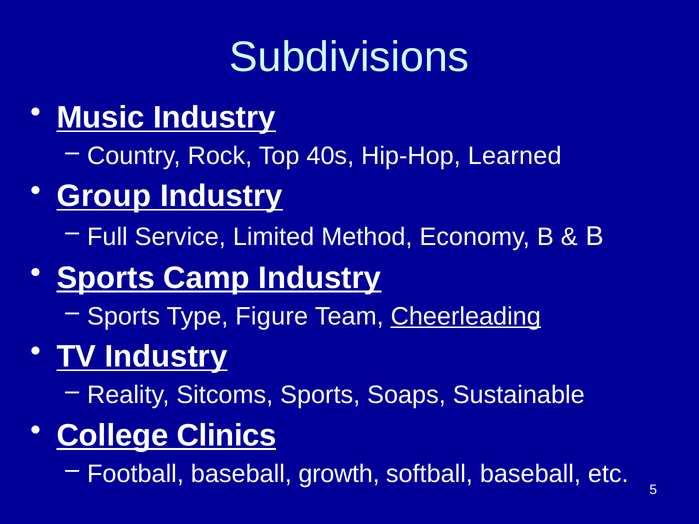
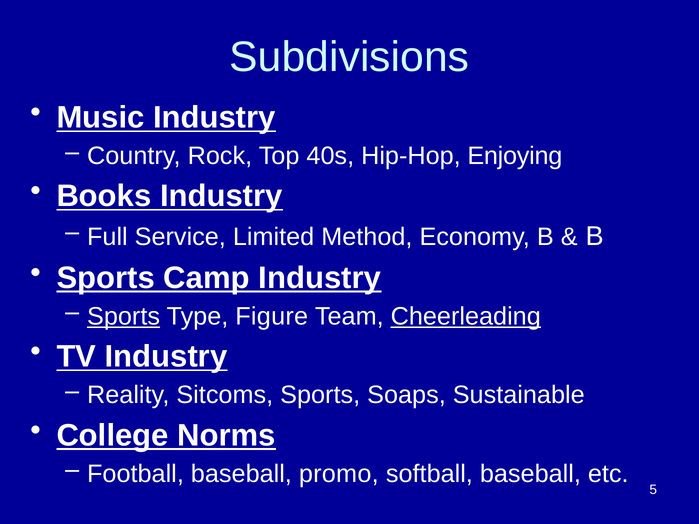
Learned: Learned -> Enjoying
Group: Group -> Books
Sports at (124, 316) underline: none -> present
Clinics: Clinics -> Norms
growth: growth -> promo
